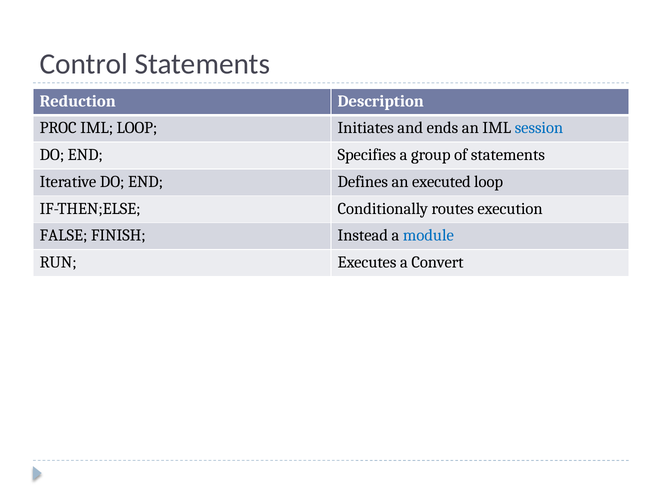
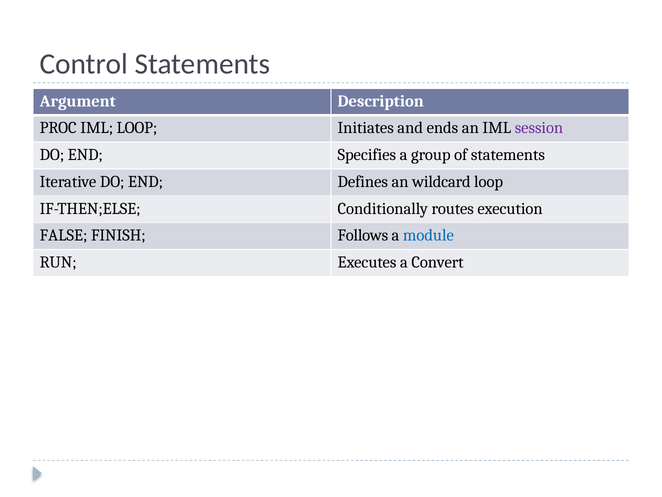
Reduction: Reduction -> Argument
session colour: blue -> purple
executed: executed -> wildcard
Instead: Instead -> Follows
